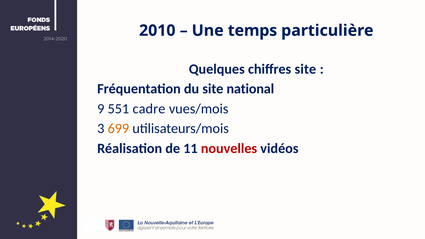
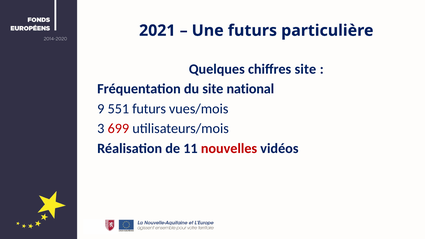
2010: 2010 -> 2021
Une temps: temps -> futurs
551 cadre: cadre -> futurs
699 colour: orange -> red
